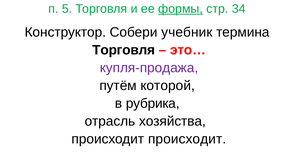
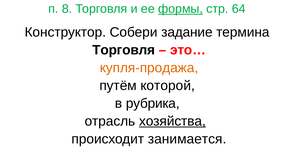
5: 5 -> 8
34: 34 -> 64
учебник: учебник -> задание
купля-продажа colour: purple -> orange
хозяйства underline: none -> present
происходит происходит: происходит -> занимается
